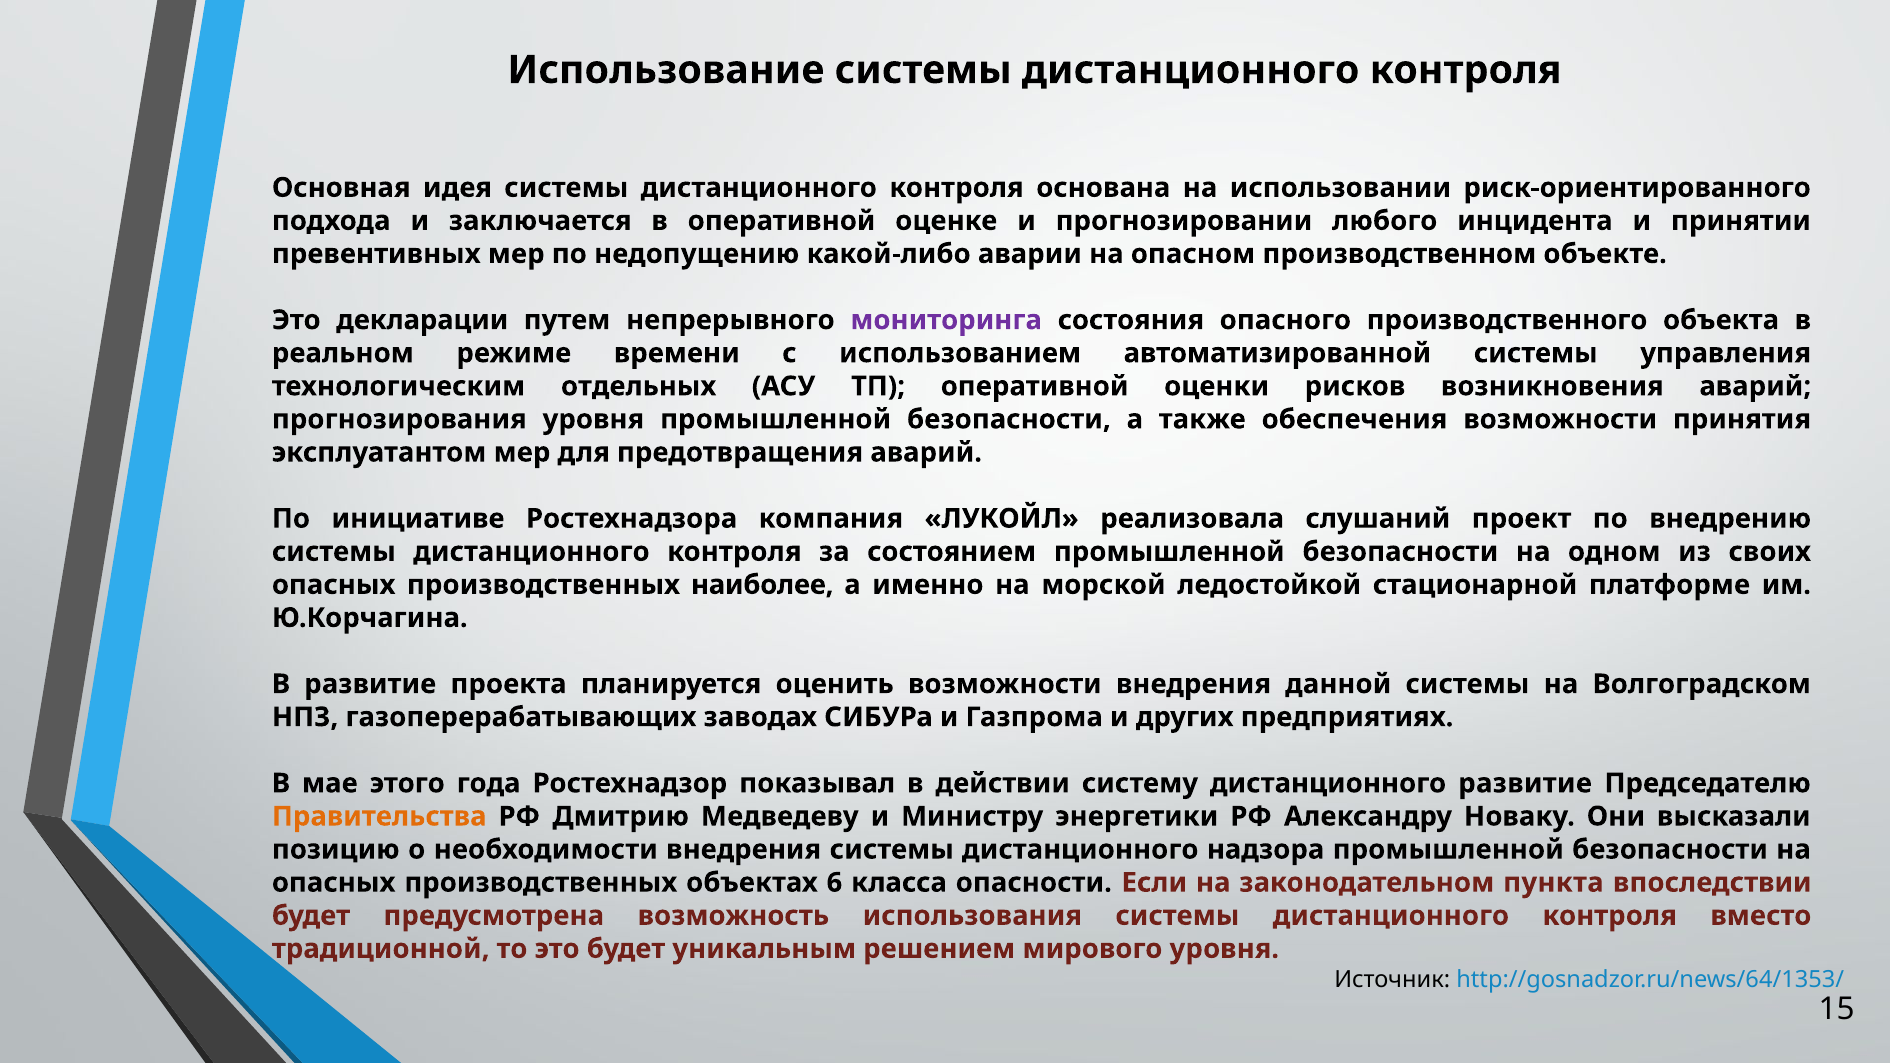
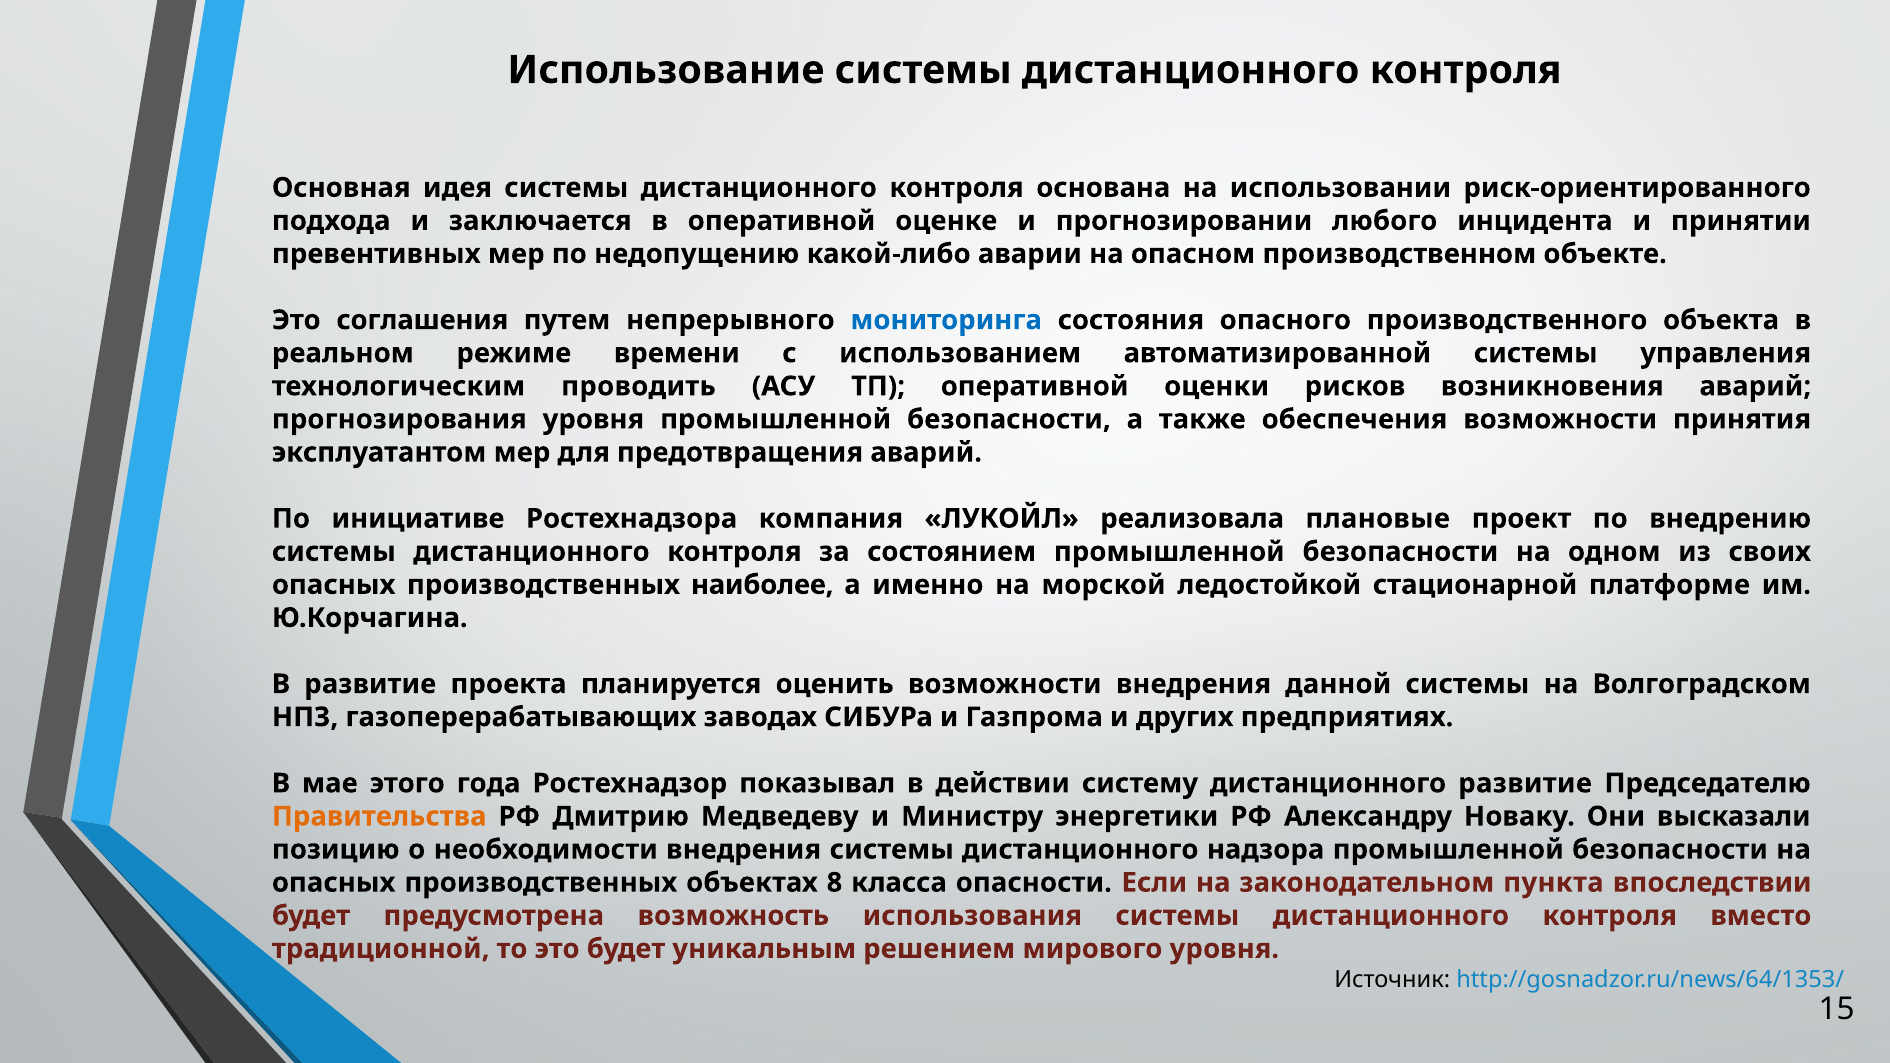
декларации: декларации -> соглашения
мониторинга colour: purple -> blue
отдельных: отдельных -> проводить
слушаний: слушаний -> плановые
6: 6 -> 8
